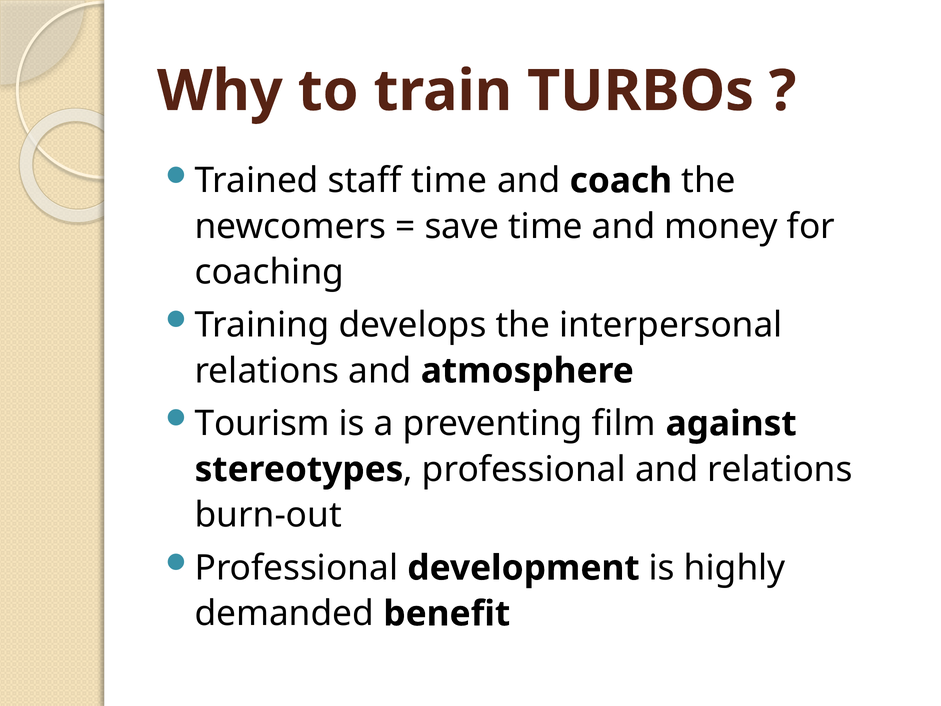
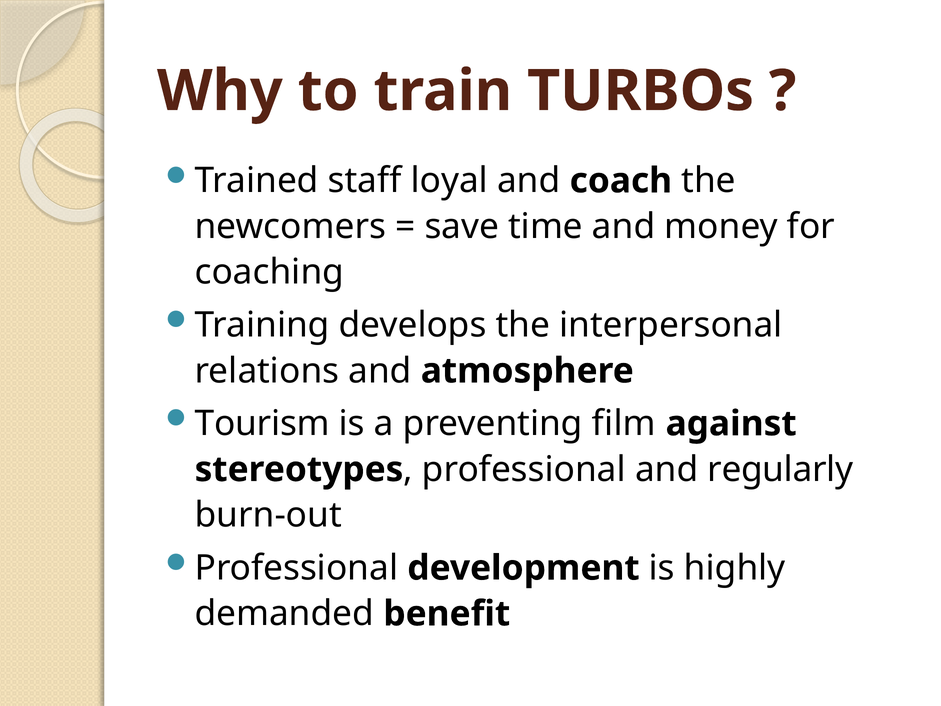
staff time: time -> loyal
and relations: relations -> regularly
